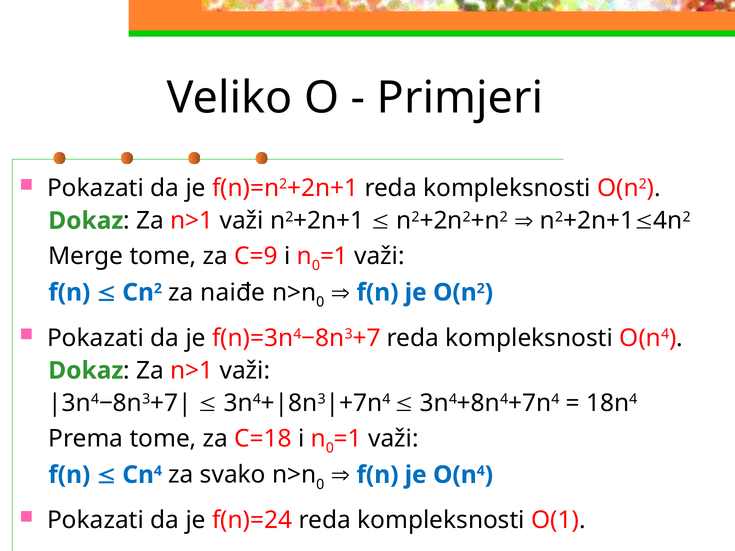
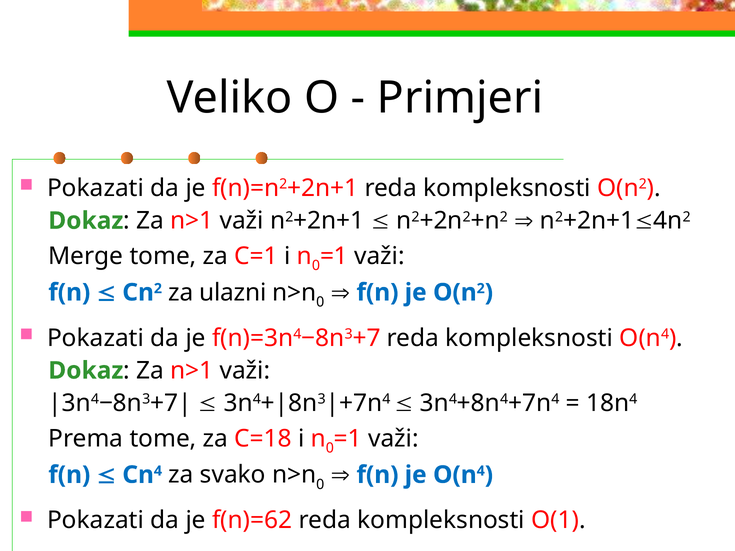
C=9: C=9 -> C=1
naiđe: naiđe -> ulazni
f(n)=24: f(n)=24 -> f(n)=62
